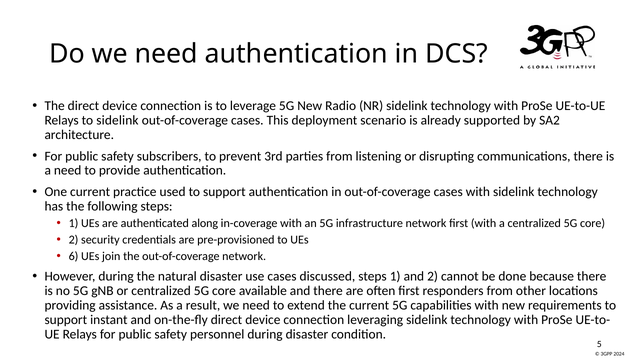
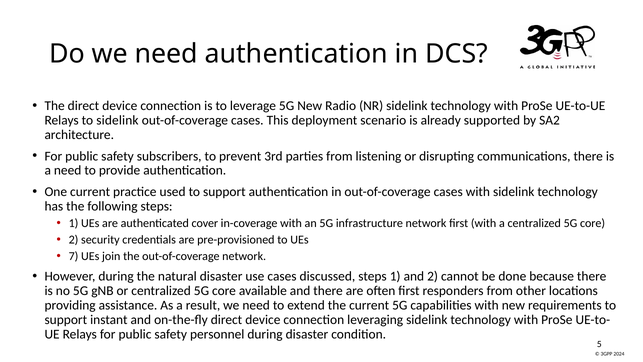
along: along -> cover
6: 6 -> 7
